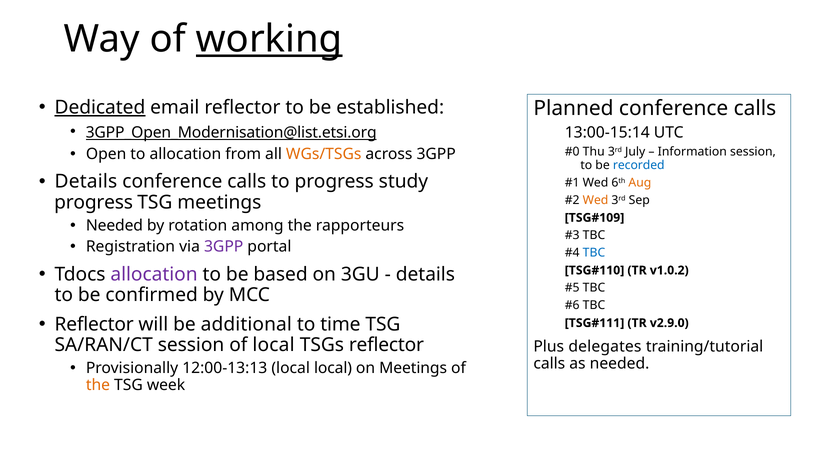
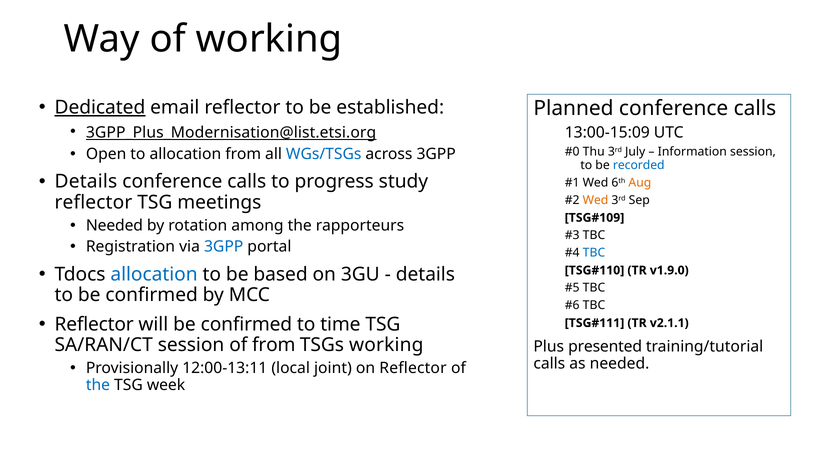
working at (269, 39) underline: present -> none
3GPP_Open_Modernisation@list.etsi.org: 3GPP_Open_Modernisation@list.etsi.org -> 3GPP_Plus_Modernisation@list.etsi.org
13:00-15:14: 13:00-15:14 -> 13:00-15:09
WGs/TSGs colour: orange -> blue
progress at (94, 202): progress -> reflector
3GPP at (224, 247) colour: purple -> blue
allocation at (154, 274) colour: purple -> blue
v1.0.2: v1.0.2 -> v1.9.0
will be additional: additional -> confirmed
v2.9.0: v2.9.0 -> v2.1.1
of local: local -> from
TSGs reflector: reflector -> working
delegates: delegates -> presented
12:00-13:13: 12:00-13:13 -> 12:00-13:11
local local: local -> joint
on Meetings: Meetings -> Reflector
the at (98, 385) colour: orange -> blue
